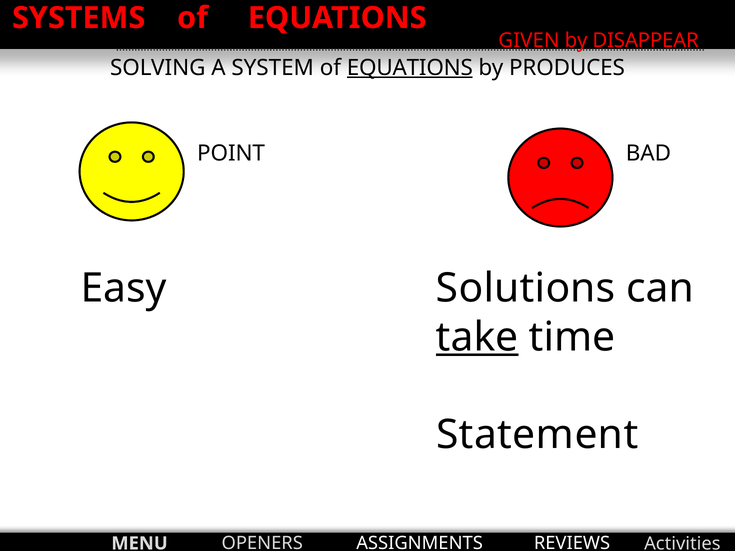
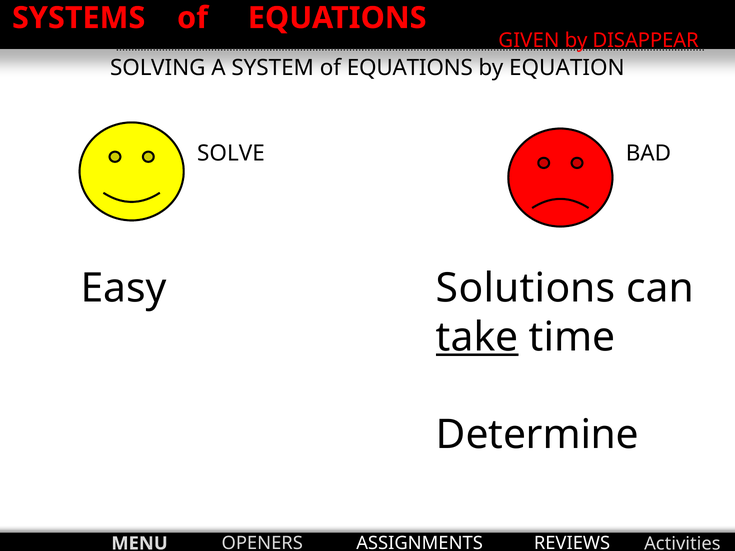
EQUATIONS at (410, 68) underline: present -> none
PRODUCES: PRODUCES -> EQUATION
POINT: POINT -> SOLVE
Statement: Statement -> Determine
